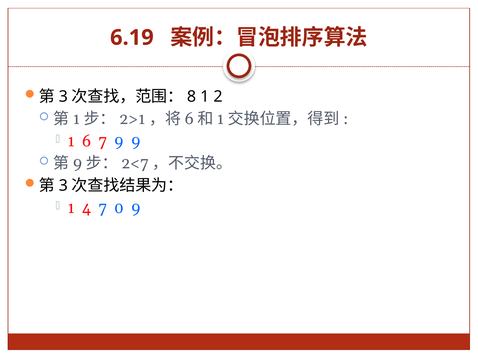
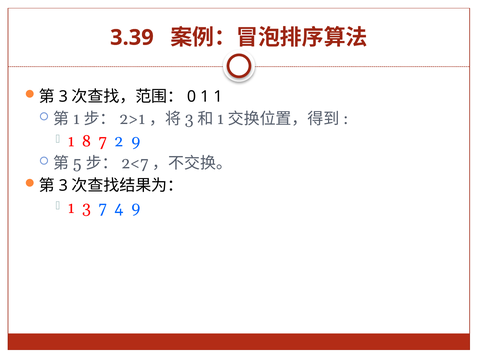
6.19: 6.19 -> 3.39
8: 8 -> 0
1 2: 2 -> 1
6 at (189, 119): 6 -> 3
1 6: 6 -> 8
7 9: 9 -> 2
9 at (78, 164): 9 -> 5
1 4: 4 -> 3
0: 0 -> 4
